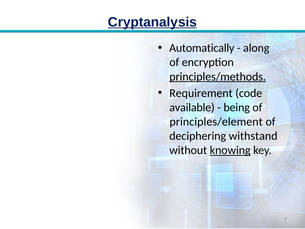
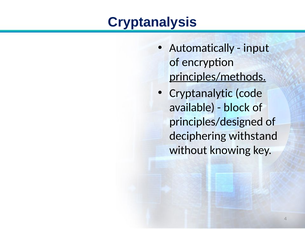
Cryptanalysis underline: present -> none
along: along -> input
Requirement: Requirement -> Cryptanalytic
being: being -> block
principles/element: principles/element -> principles/designed
knowing underline: present -> none
